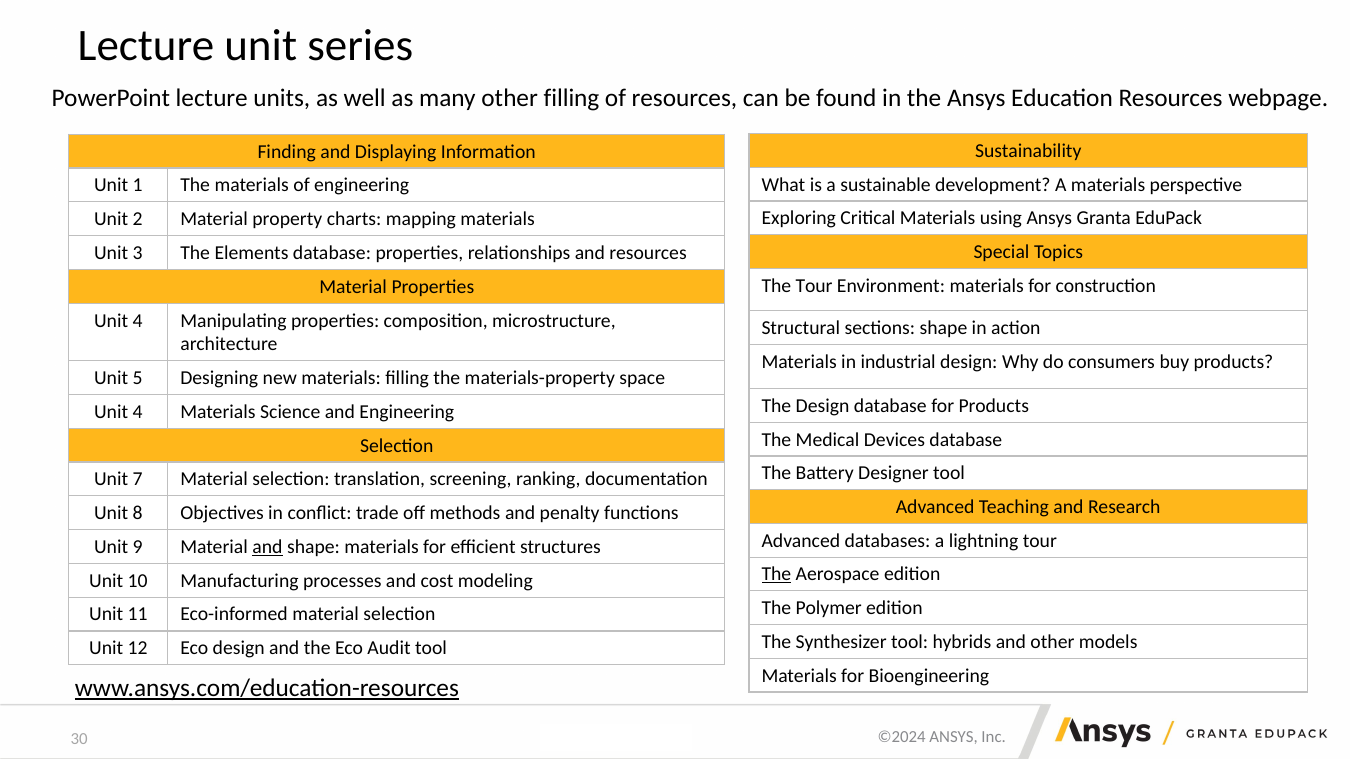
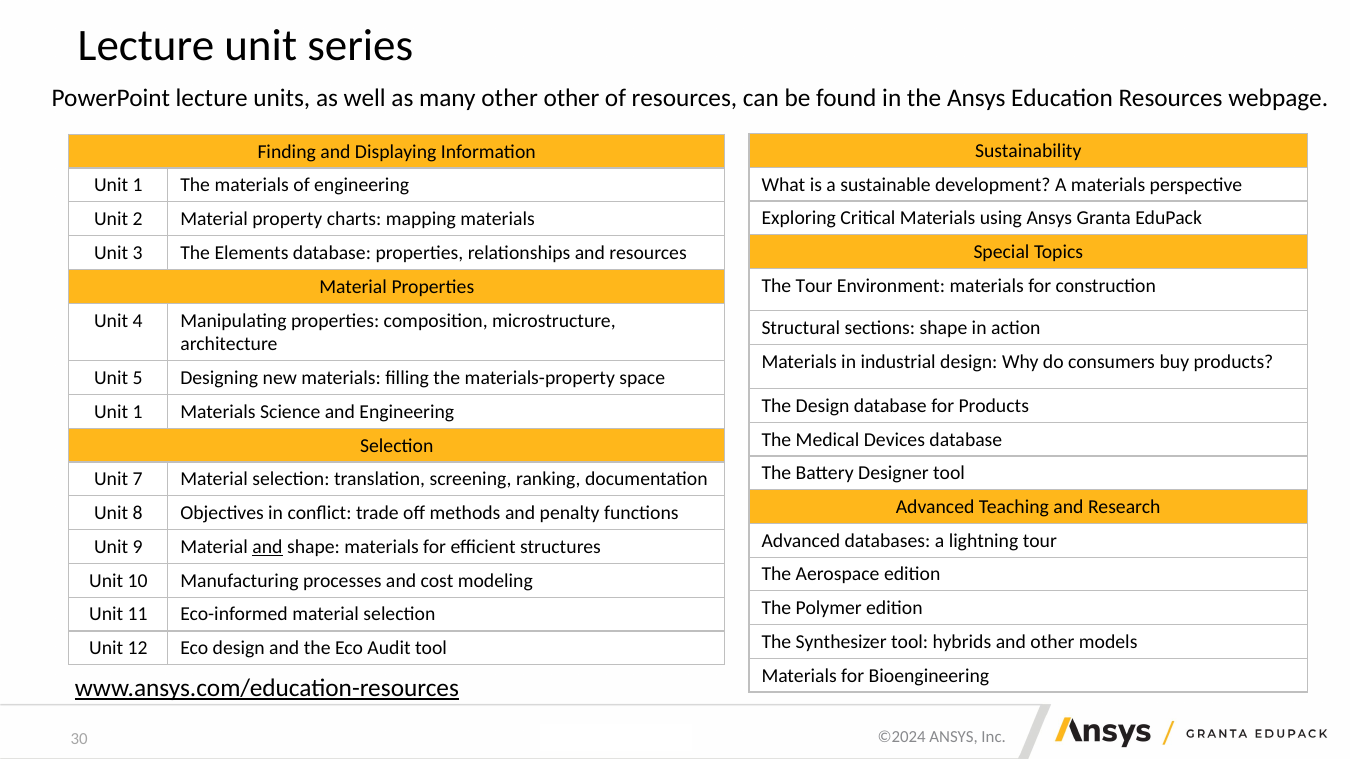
other filling: filling -> other
4 at (138, 412): 4 -> 1
The at (776, 575) underline: present -> none
